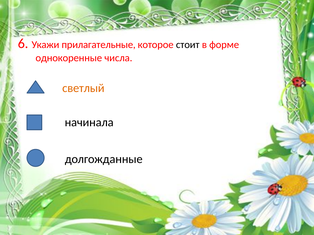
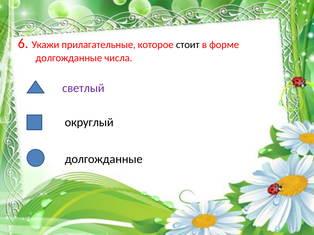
однокоренные at (69, 58): однокоренные -> долгожданные
светлый colour: orange -> purple
начинала: начинала -> округлый
